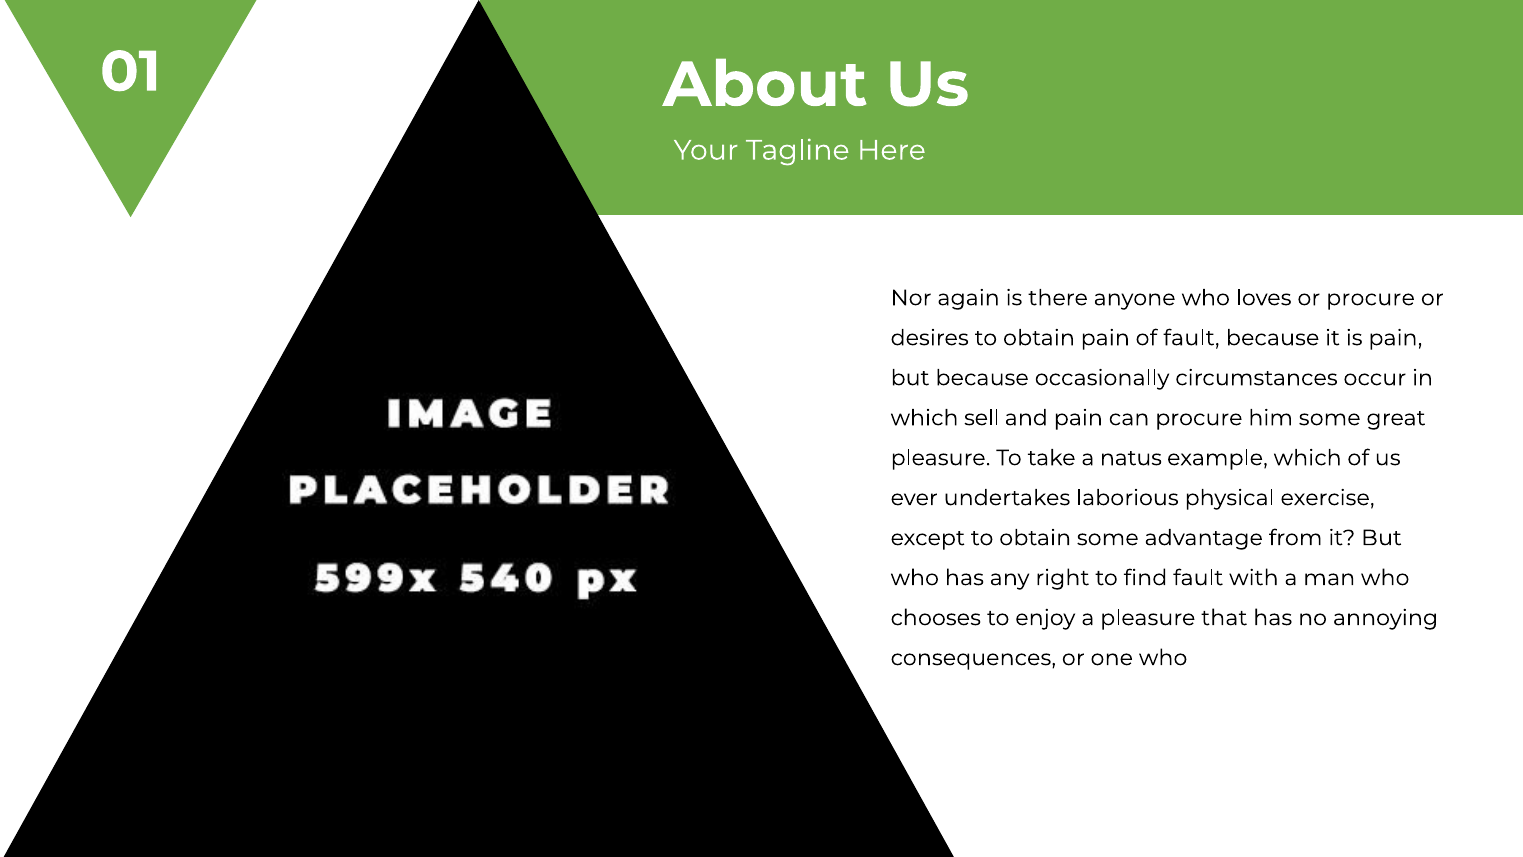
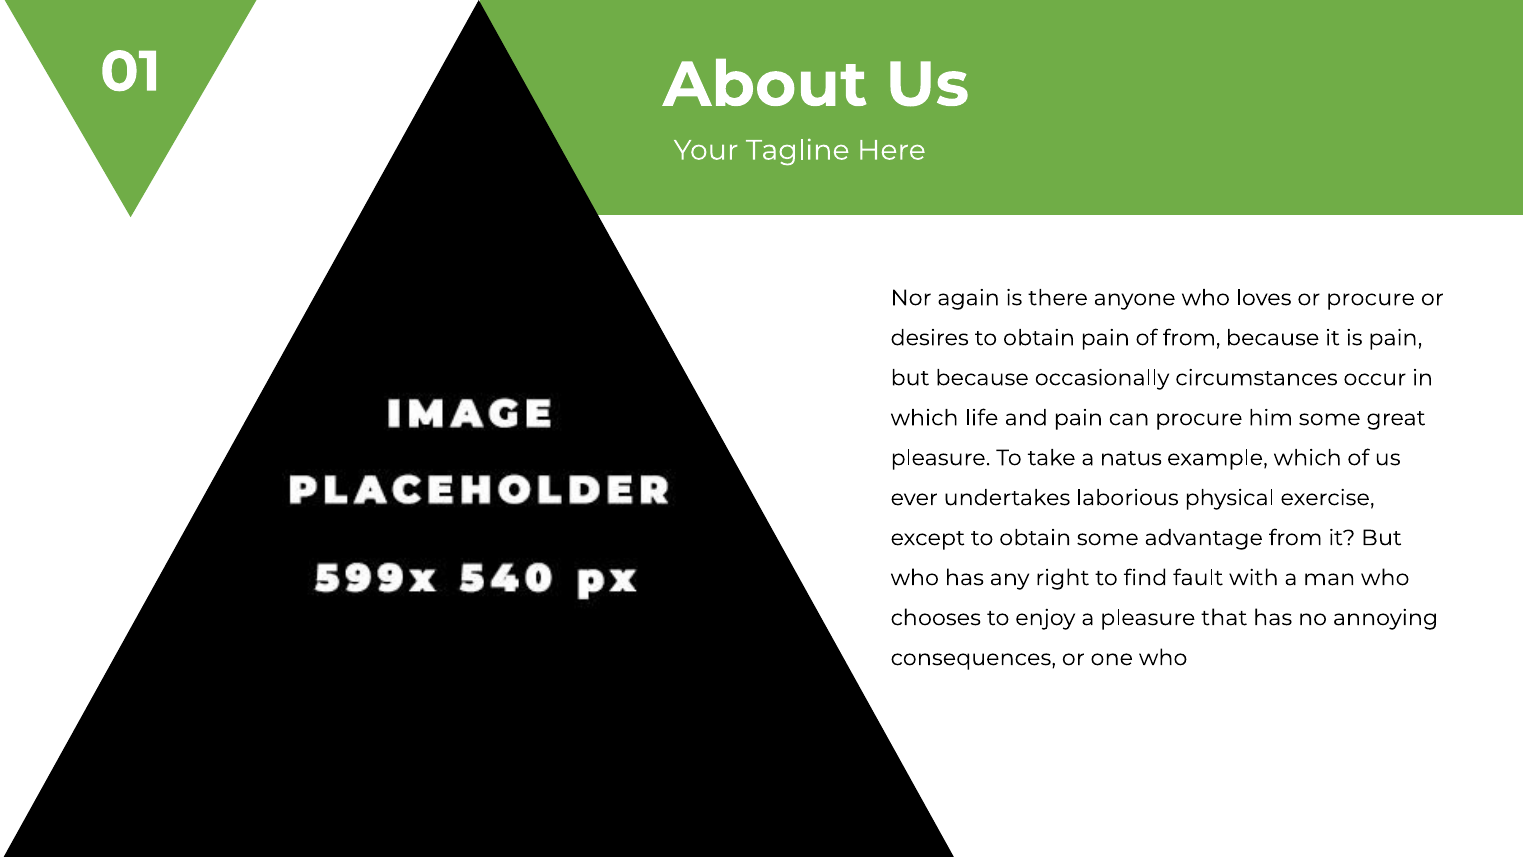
of fault: fault -> from
sell: sell -> life
